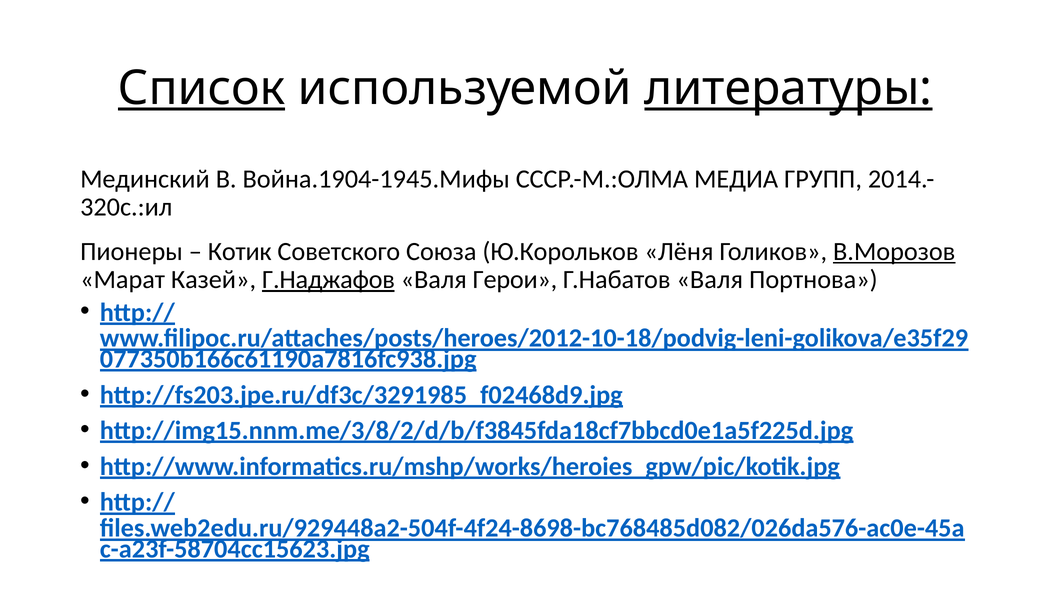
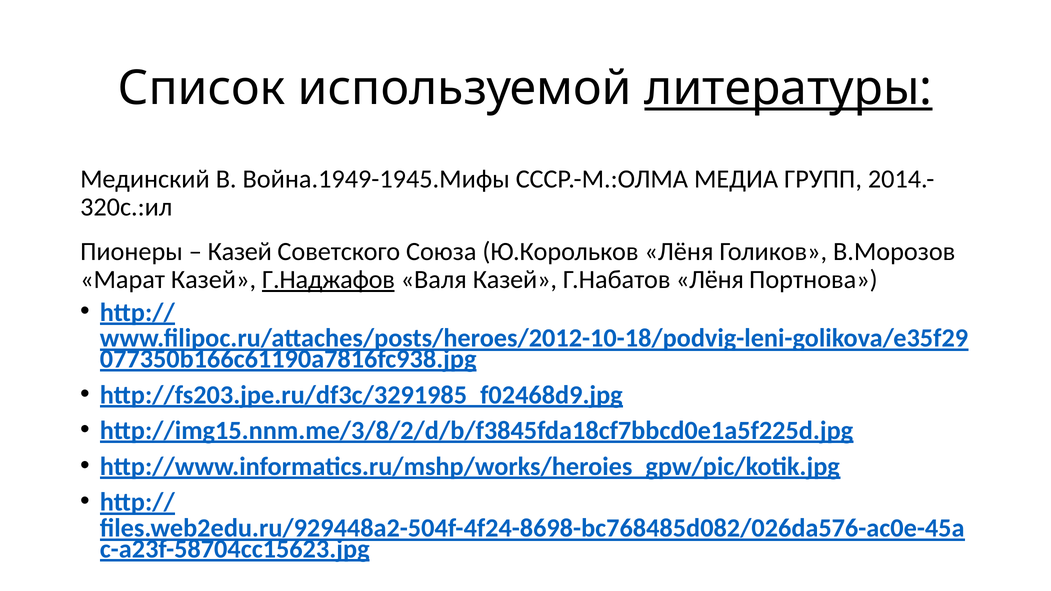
Список underline: present -> none
Война.1904-1945.Мифы: Война.1904-1945.Мифы -> Война.1949-1945.Мифы
Котик at (240, 251): Котик -> Казей
В.Морозов underline: present -> none
Валя Герои: Герои -> Казей
Г.Набатов Валя: Валя -> Лёня
